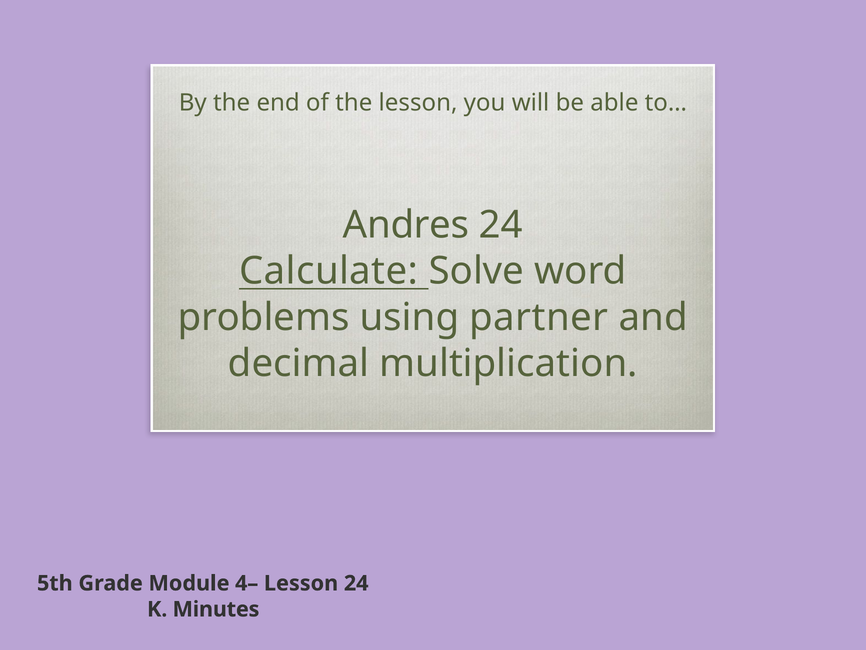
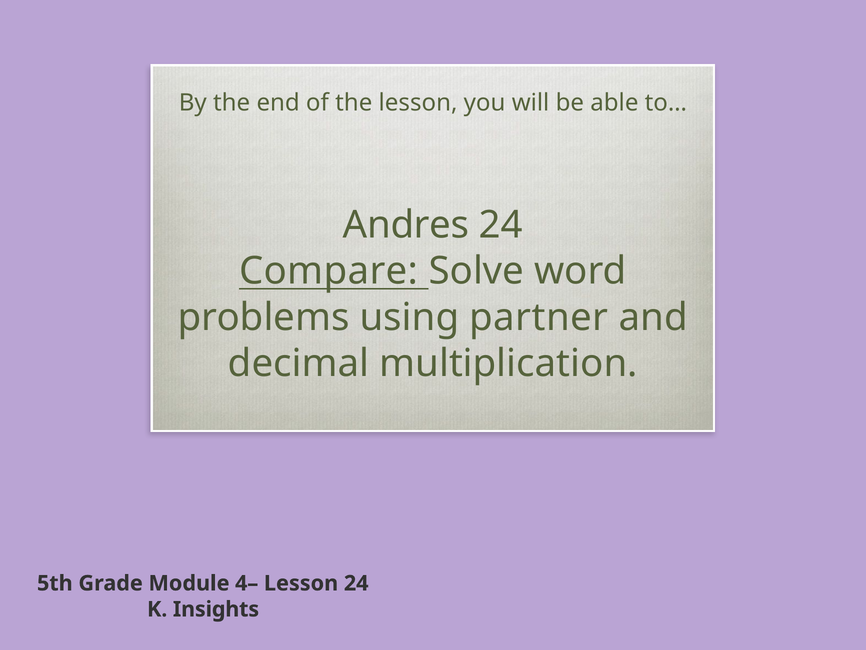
Calculate: Calculate -> Compare
Minutes: Minutes -> Insights
